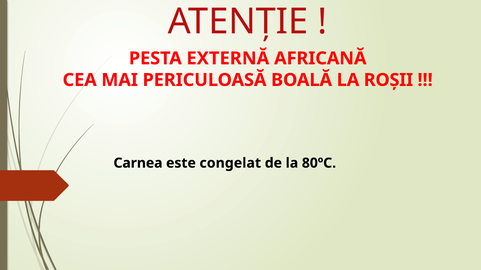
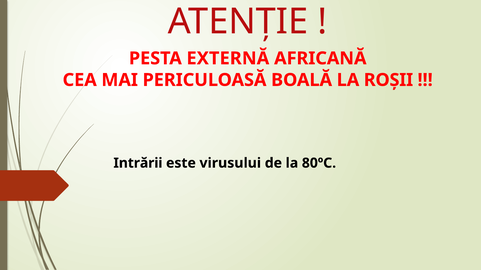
Carnea: Carnea -> Intrării
congelat: congelat -> virusului
